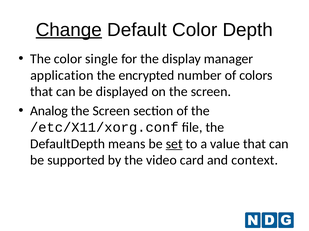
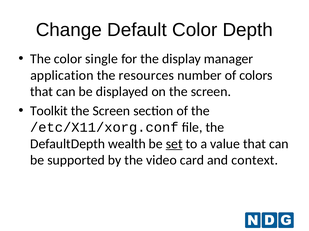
Change underline: present -> none
encrypted: encrypted -> resources
Analog: Analog -> Toolkit
means: means -> wealth
